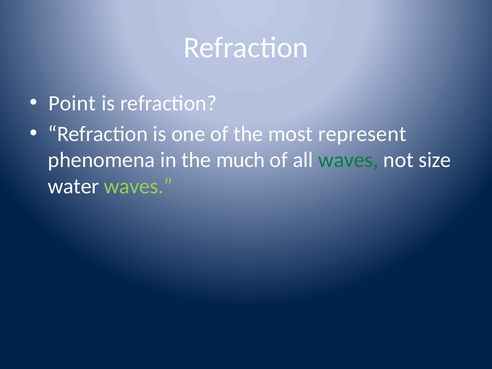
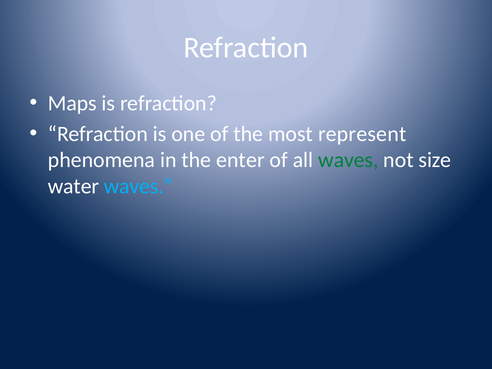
Point: Point -> Maps
much: much -> enter
waves at (138, 186) colour: light green -> light blue
